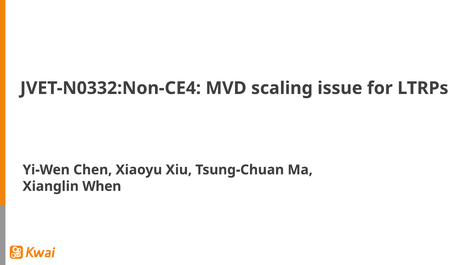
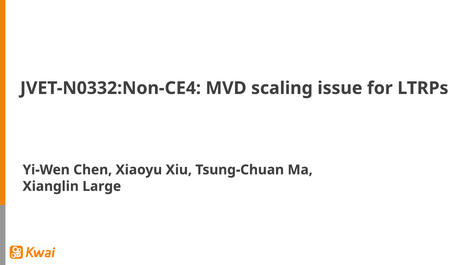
When: When -> Large
